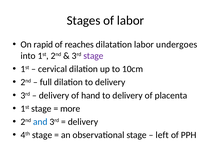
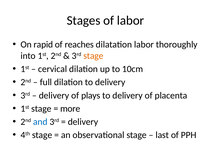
undergoes: undergoes -> thoroughly
stage at (93, 56) colour: purple -> orange
hand: hand -> plays
left: left -> last
